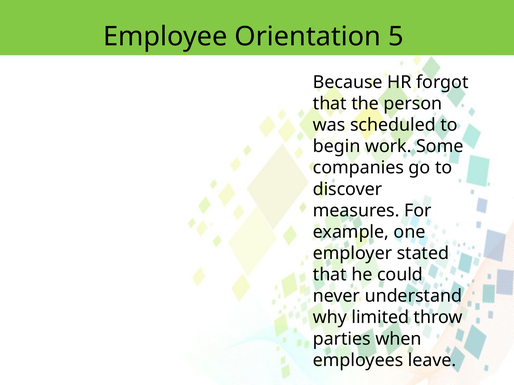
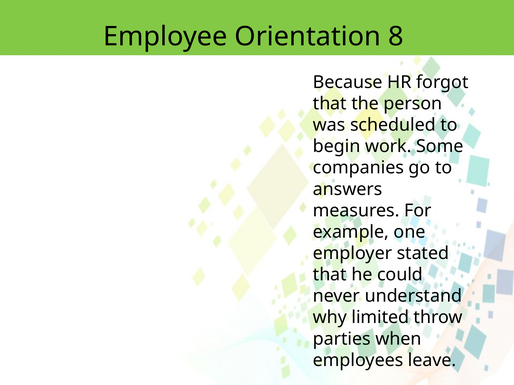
5: 5 -> 8
discover: discover -> answers
